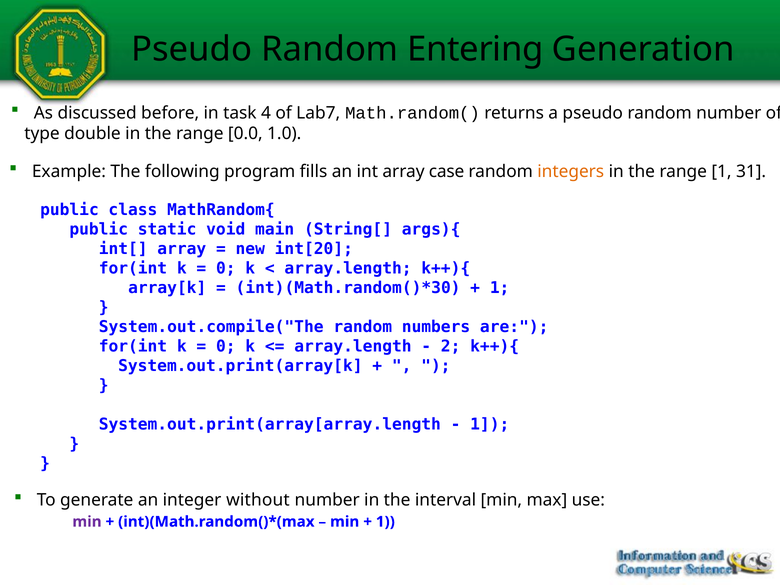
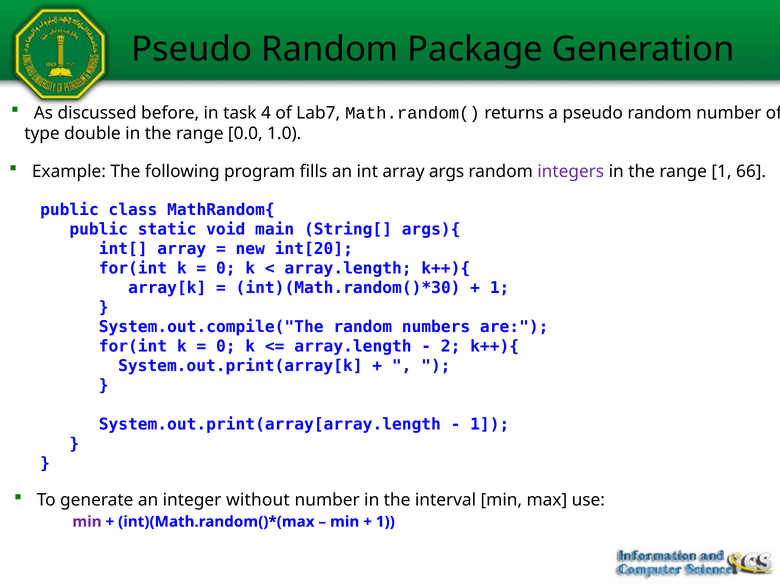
Entering: Entering -> Package
case: case -> args
integers colour: orange -> purple
31: 31 -> 66
